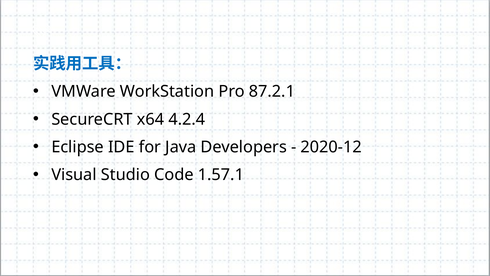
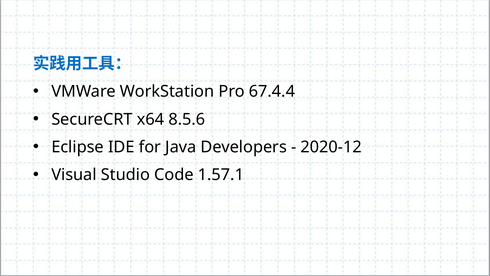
87.2.1: 87.2.1 -> 67.4.4
4.2.4: 4.2.4 -> 8.5.6
